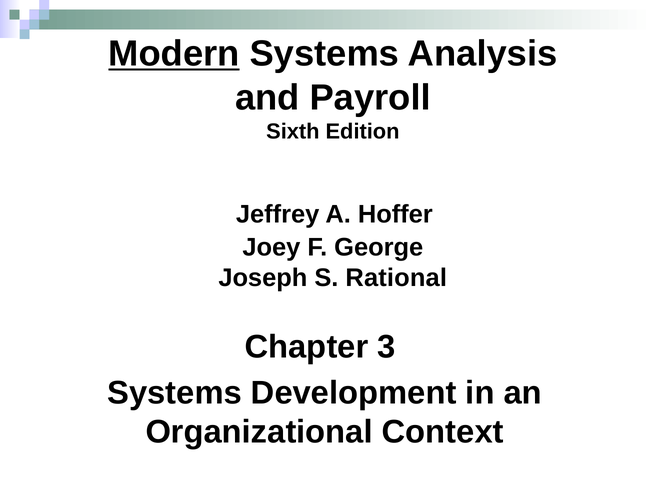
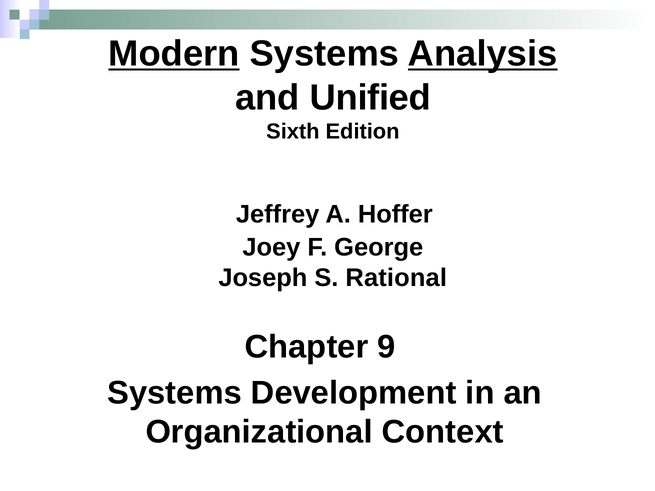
Analysis underline: none -> present
Payroll: Payroll -> Unified
3: 3 -> 9
